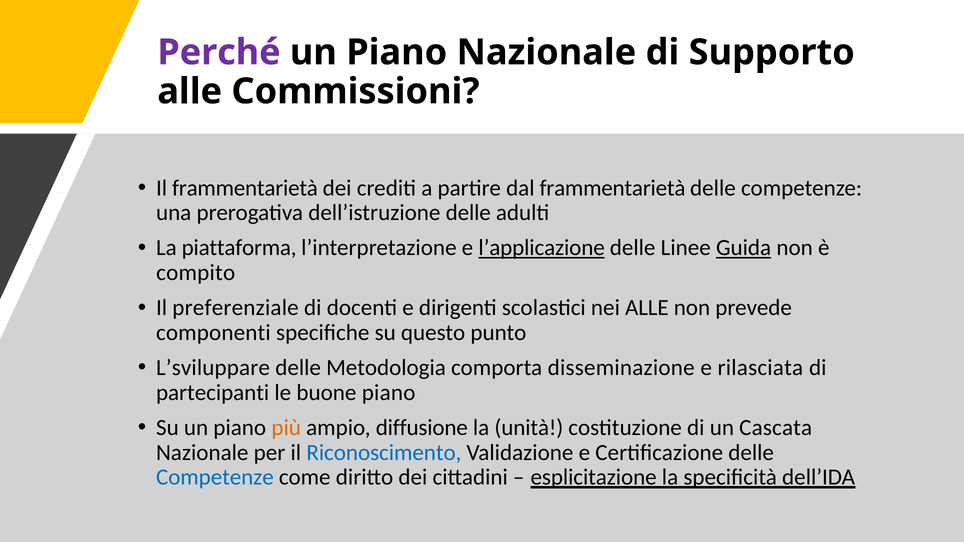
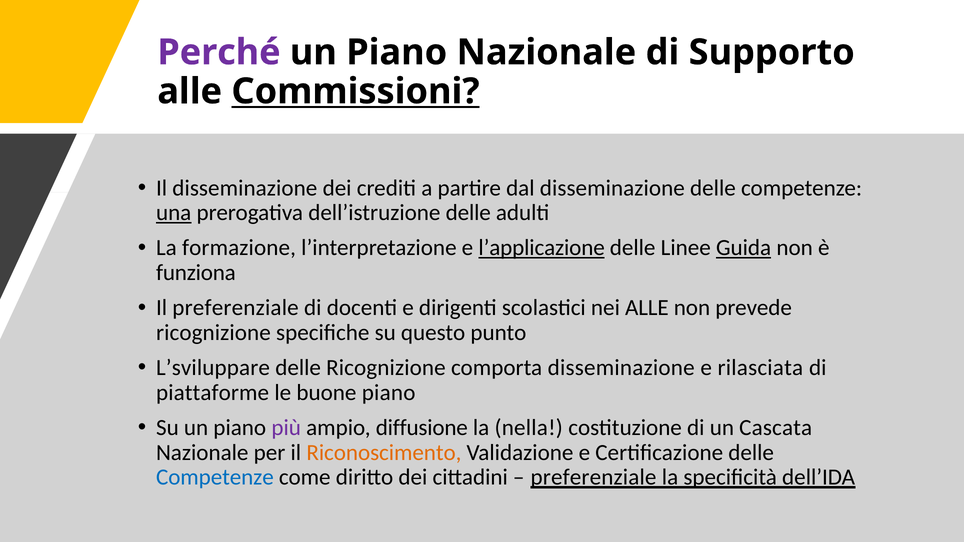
Commissioni underline: none -> present
Il frammentarietà: frammentarietà -> disseminazione
dal frammentarietà: frammentarietà -> disseminazione
una underline: none -> present
piattaforma: piattaforma -> formazione
compito: compito -> funziona
componenti at (213, 333): componenti -> ricognizione
delle Metodologia: Metodologia -> Ricognizione
partecipanti: partecipanti -> piattaforme
più colour: orange -> purple
unità: unità -> nella
Riconoscimento colour: blue -> orange
esplicitazione at (594, 478): esplicitazione -> preferenziale
